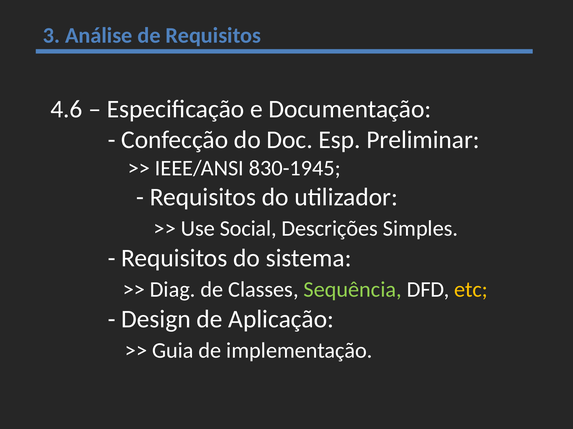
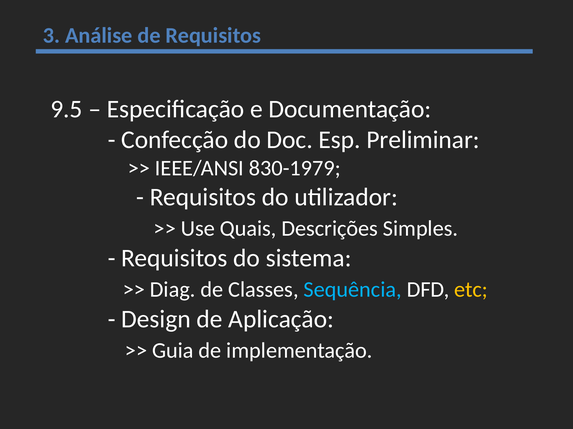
4.6: 4.6 -> 9.5
830-1945: 830-1945 -> 830-1979
Social: Social -> Quais
Sequência colour: light green -> light blue
